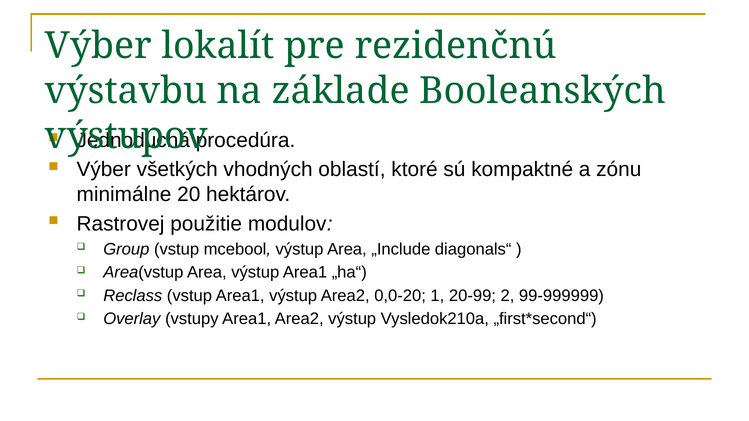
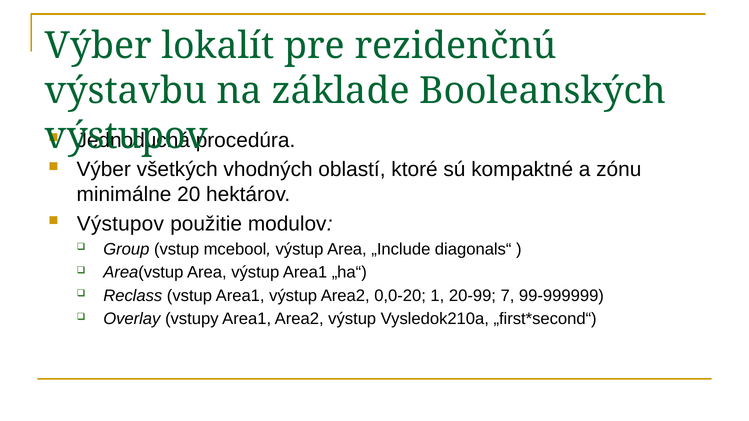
Rastrovej at (120, 224): Rastrovej -> Výstupov
2: 2 -> 7
